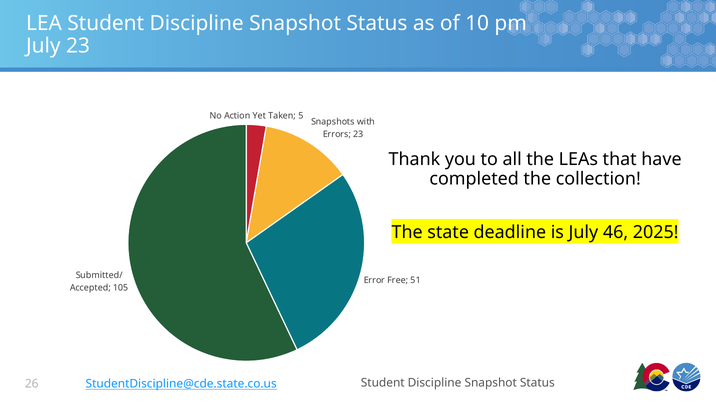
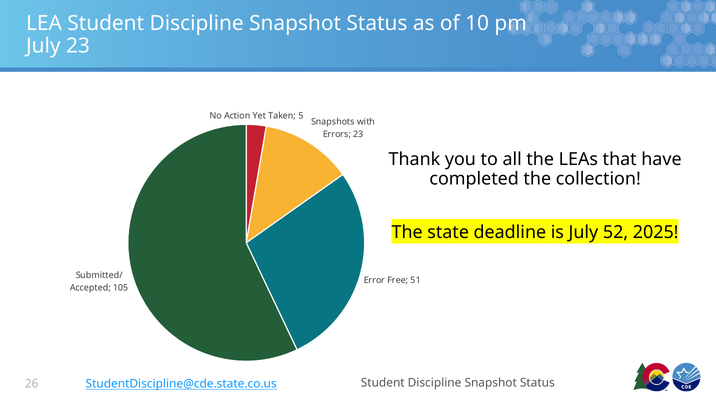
46: 46 -> 52
